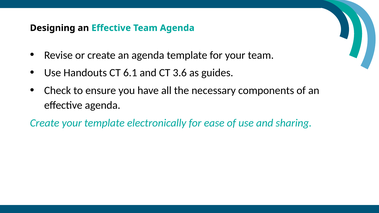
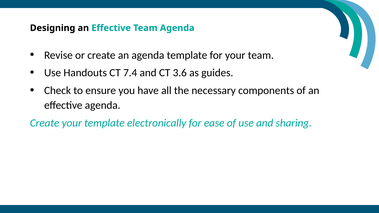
6.1: 6.1 -> 7.4
